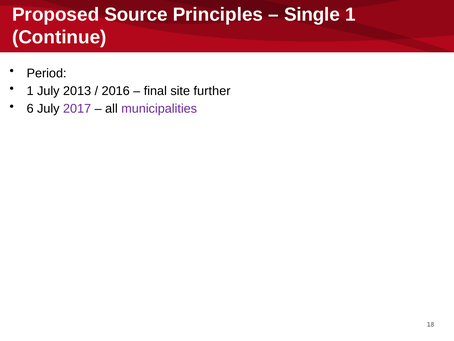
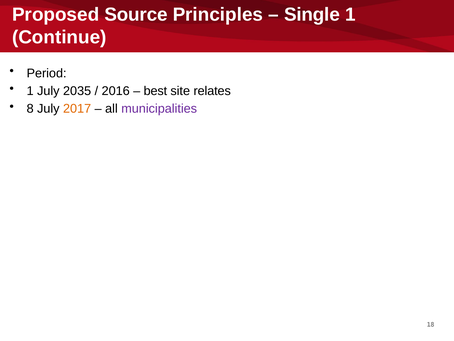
2013: 2013 -> 2035
final: final -> best
further: further -> relates
6: 6 -> 8
2017 colour: purple -> orange
